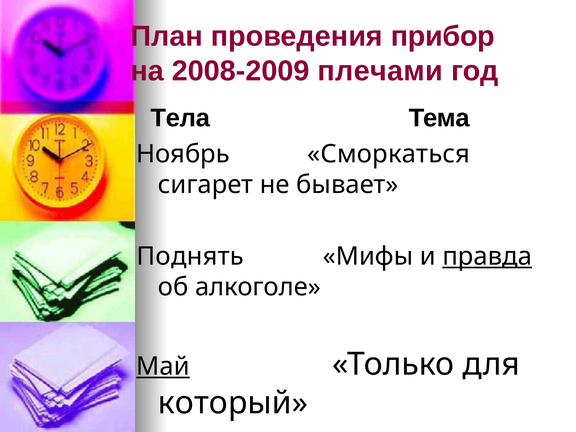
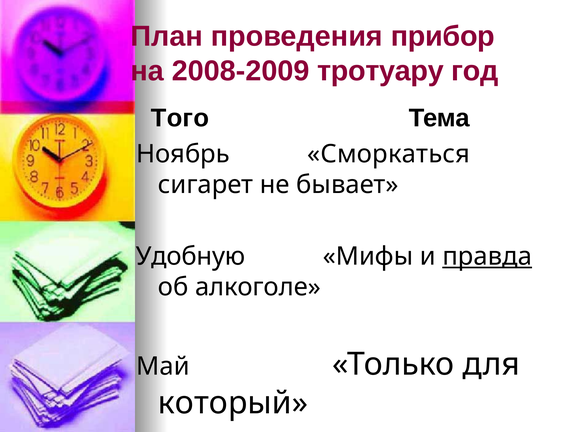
плечами: плечами -> тротуару
Тела: Тела -> Того
Поднять: Поднять -> Удобную
Май underline: present -> none
